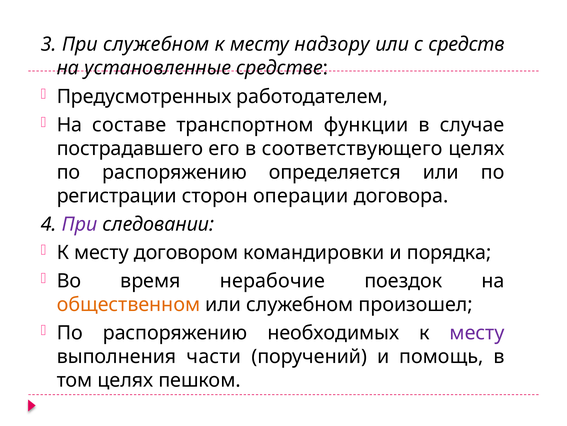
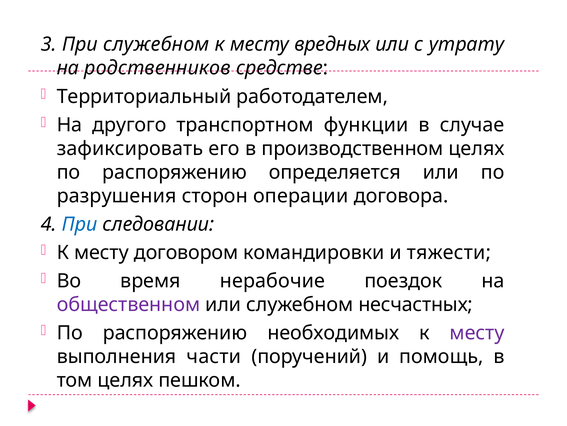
надзору: надзору -> вредных
средств: средств -> утрату
установленные: установленные -> родственников
Предусмотренных: Предусмотренных -> Территориальный
составе: составе -> другого
пострадавшего: пострадавшего -> зафиксировать
соответствующего: соответствующего -> производственном
регистрации: регистрации -> разрушения
При at (80, 224) colour: purple -> blue
порядка: порядка -> тяжести
общественном colour: orange -> purple
произошел: произошел -> несчастных
